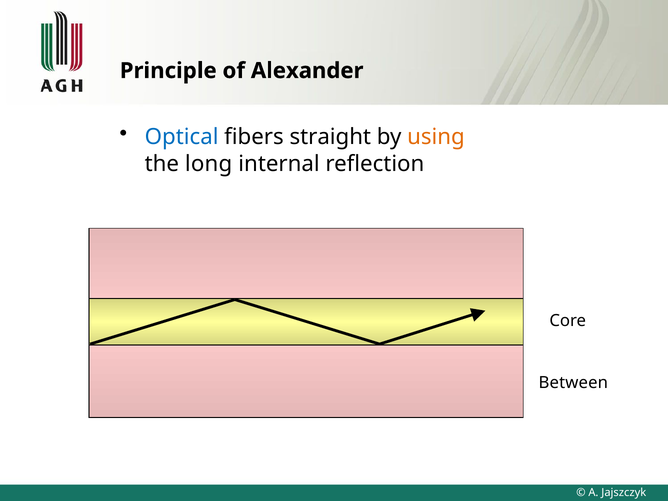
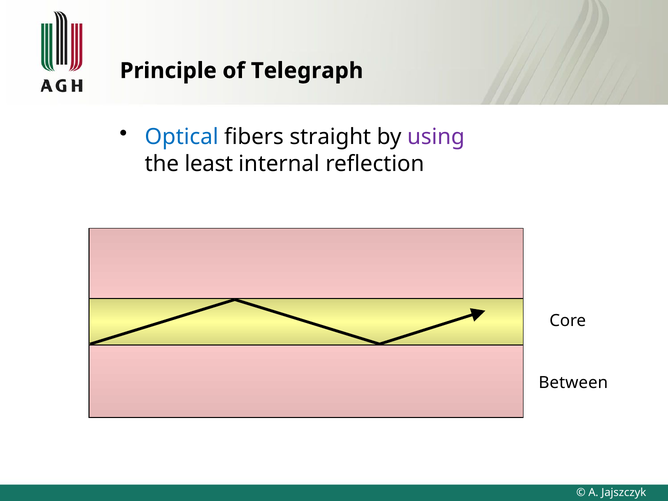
Alexander: Alexander -> Telegraph
using colour: orange -> purple
long: long -> least
